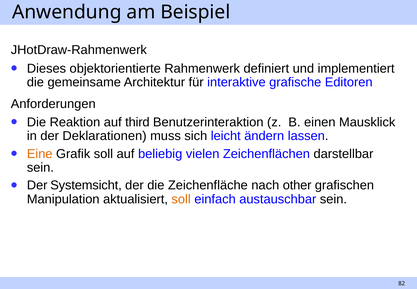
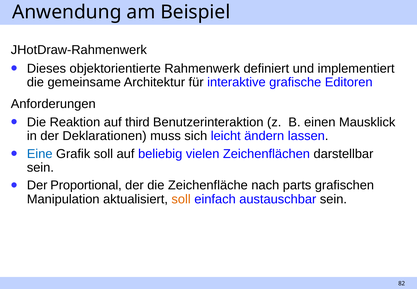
Eine colour: orange -> blue
Systemsicht: Systemsicht -> Proportional
other: other -> parts
